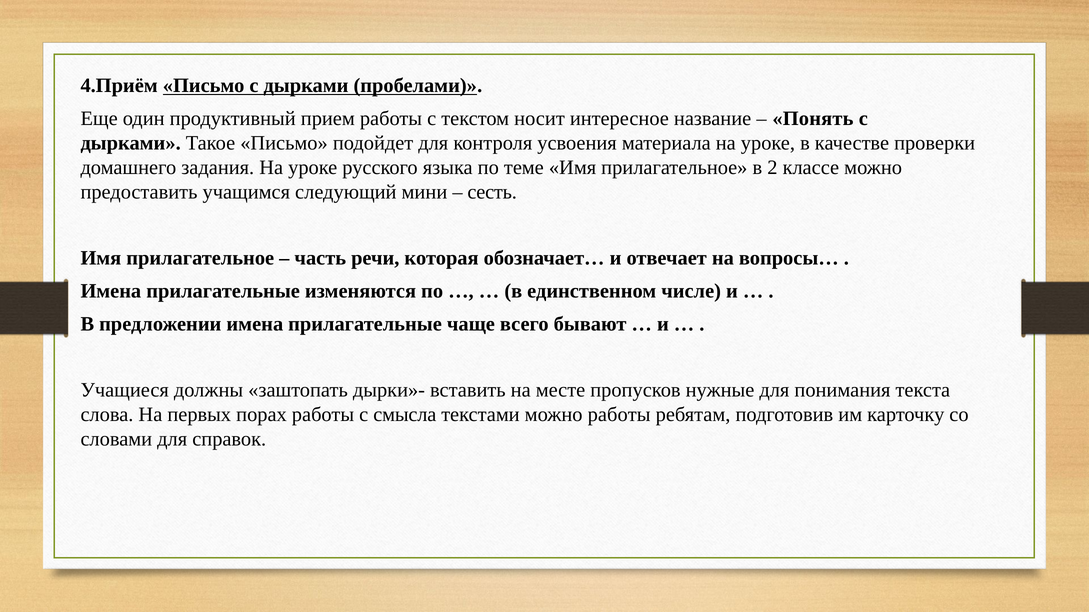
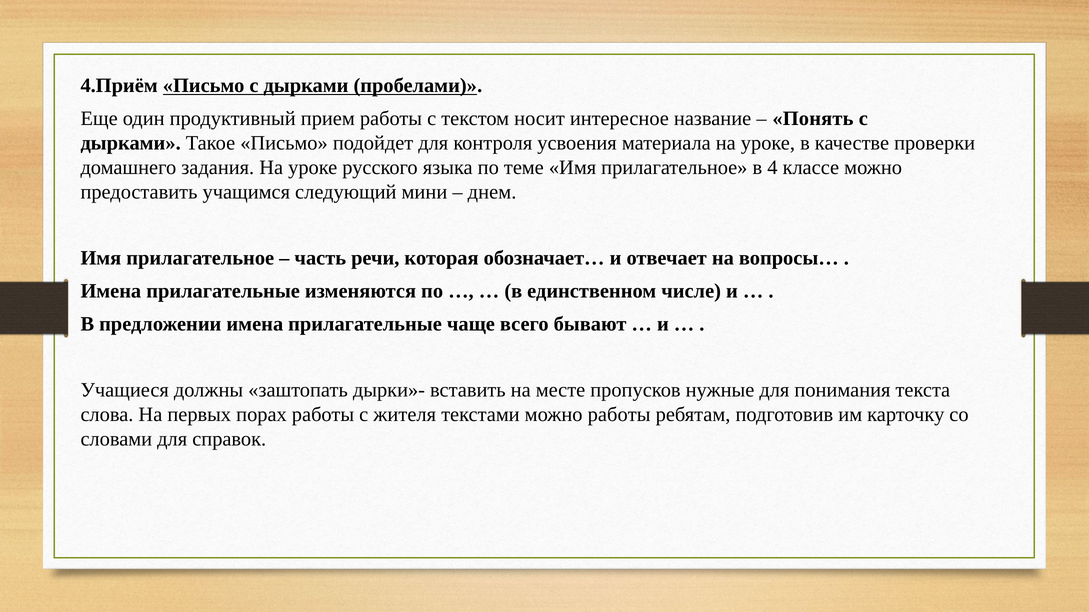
2: 2 -> 4
сесть: сесть -> днем
смысла: смысла -> жителя
